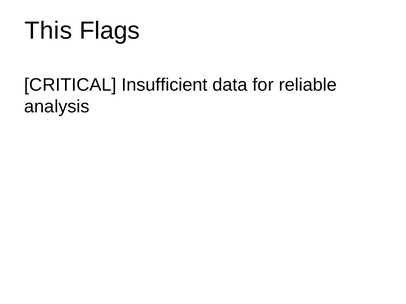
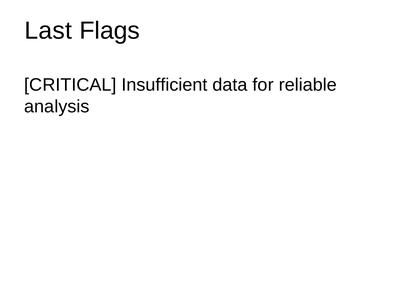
This: This -> Last
